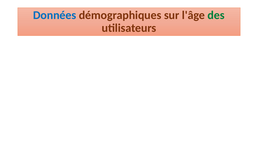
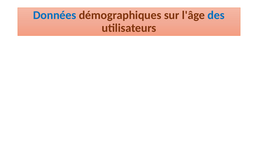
des colour: green -> blue
